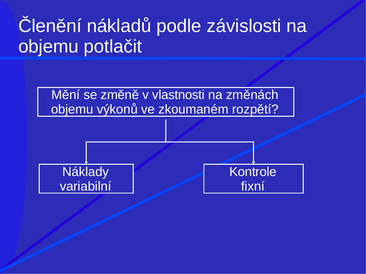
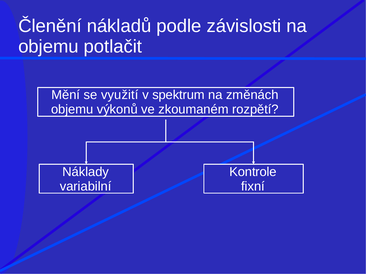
změně: změně -> využití
vlastnosti: vlastnosti -> spektrum
